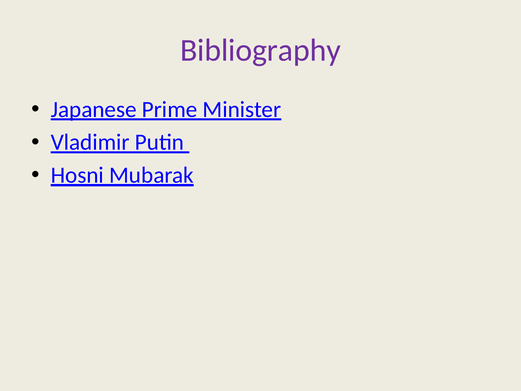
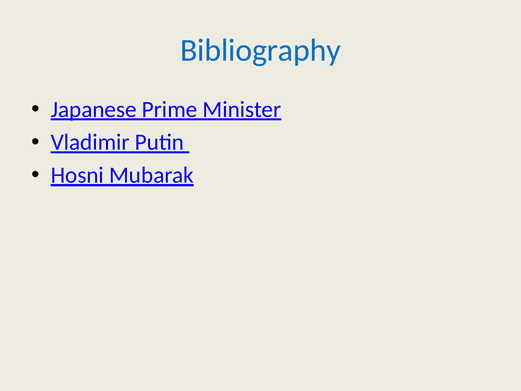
Bibliography colour: purple -> blue
